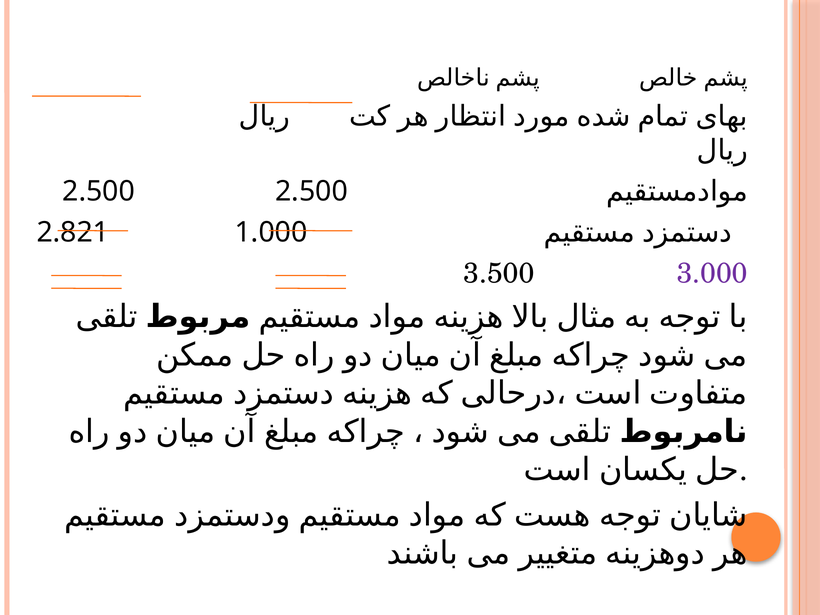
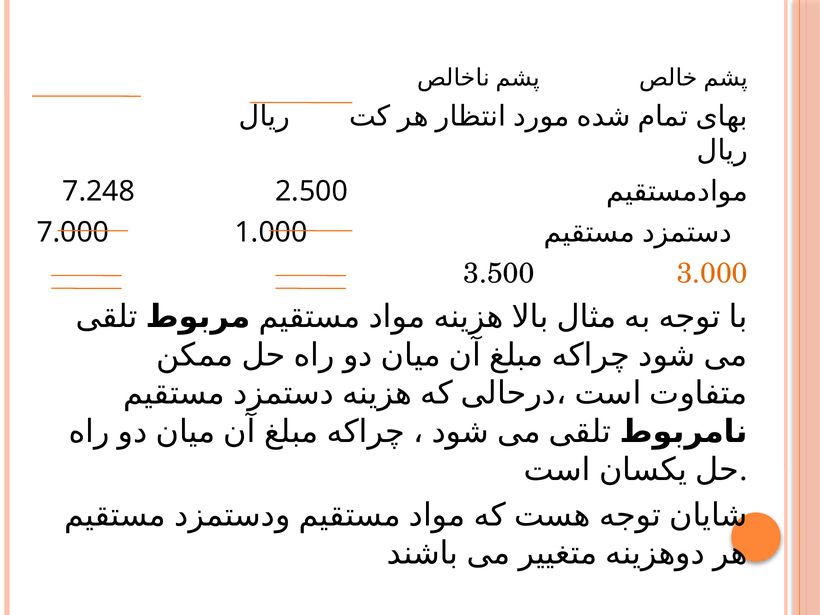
2.500 at (99, 191): 2.500 -> 7.248
2.821: 2.821 -> 7.000
3.000 colour: purple -> orange
